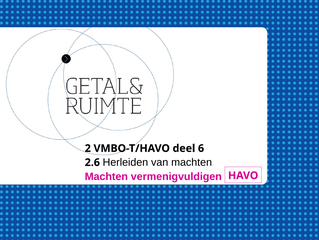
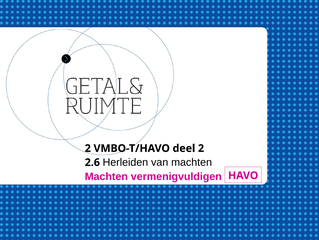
deel 6: 6 -> 2
